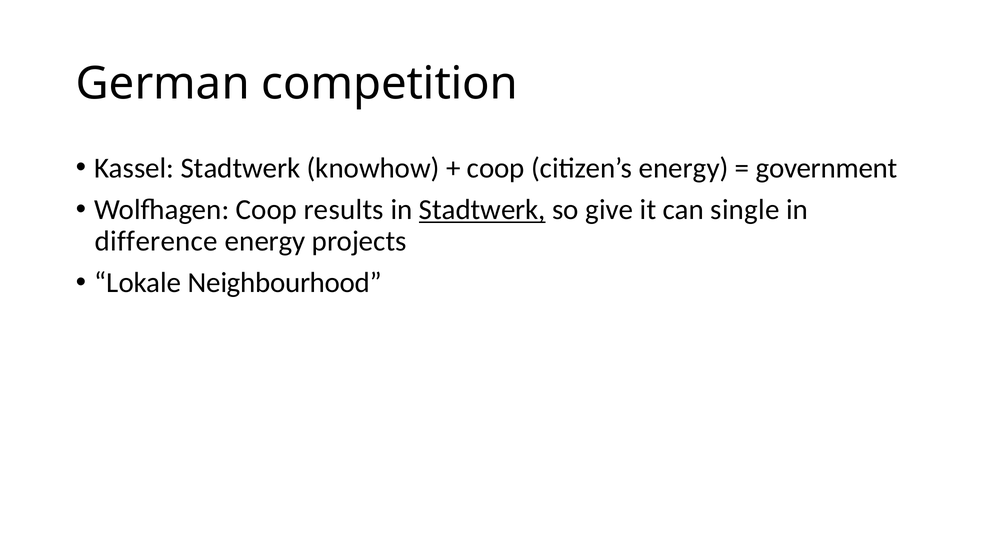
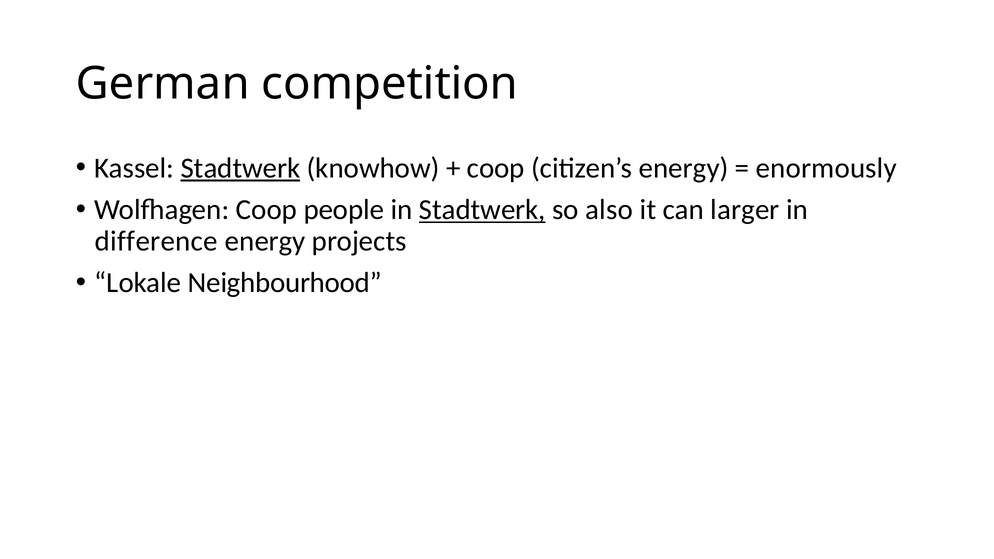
Stadtwerk at (241, 168) underline: none -> present
government: government -> enormously
results: results -> people
give: give -> also
single: single -> larger
